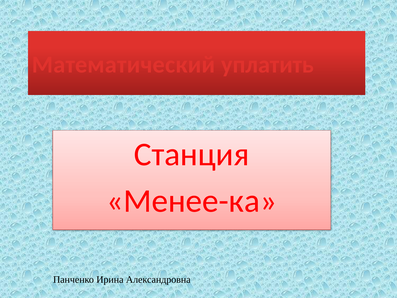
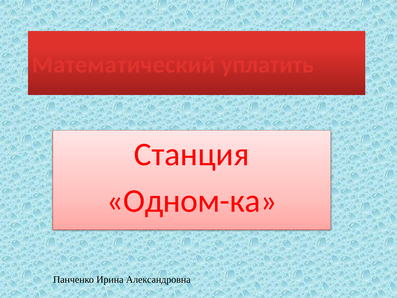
Менее-ка: Менее-ка -> Одном-ка
